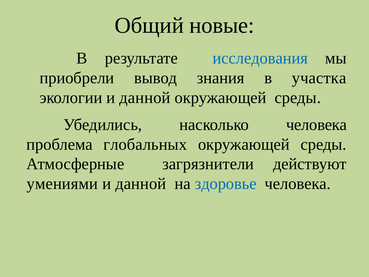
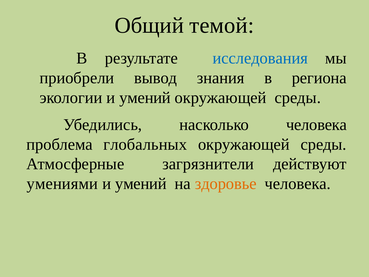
новые: новые -> темой
участка: участка -> региона
экологии и данной: данной -> умений
данной at (141, 184): данной -> умений
здоровье colour: blue -> orange
